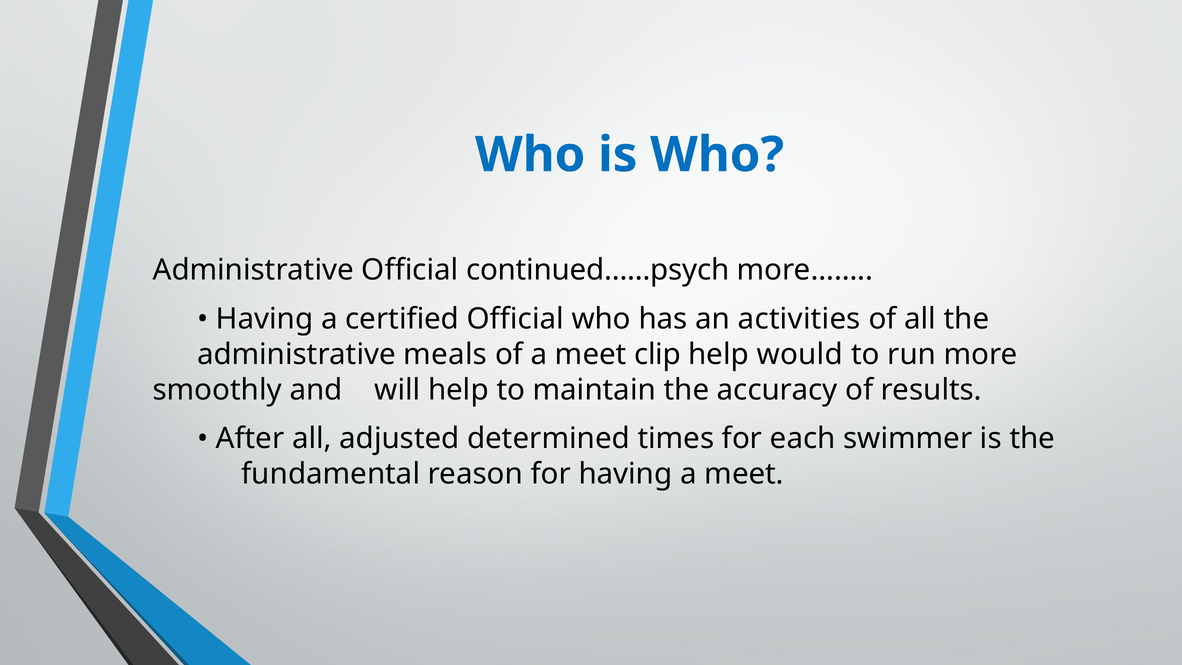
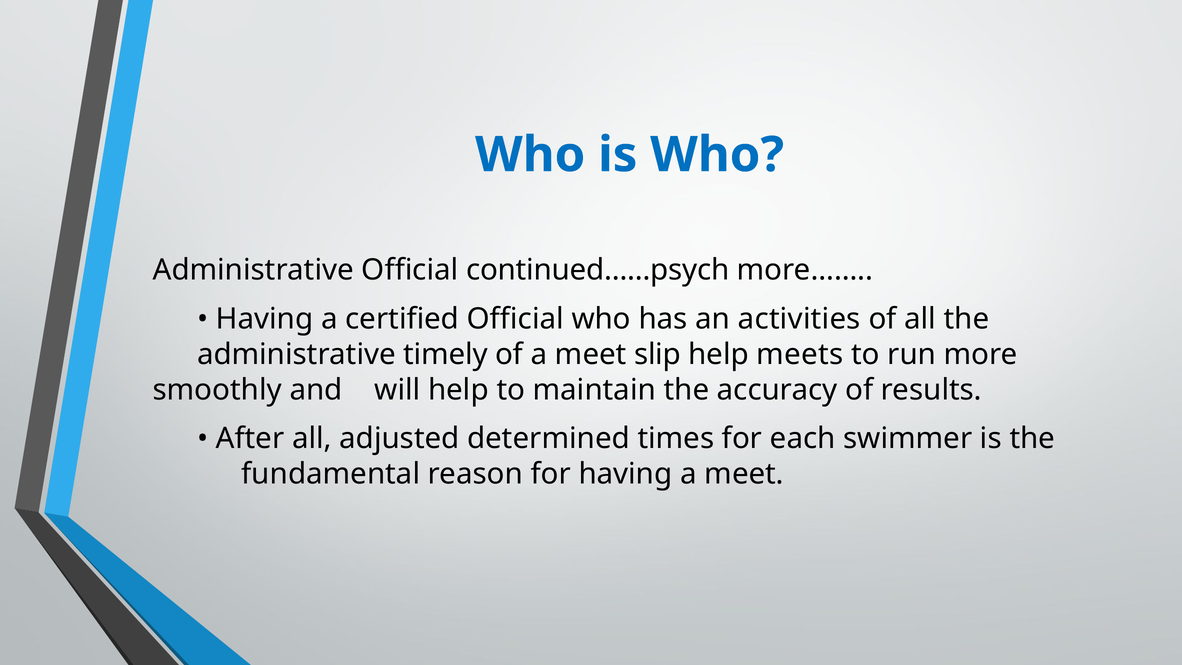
meals: meals -> timely
clip: clip -> slip
would: would -> meets
